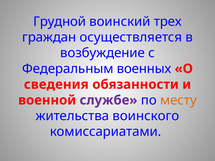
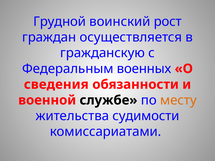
трех: трех -> рост
возбуждение: возбуждение -> гражданскую
службе colour: purple -> black
воинского: воинского -> судимости
